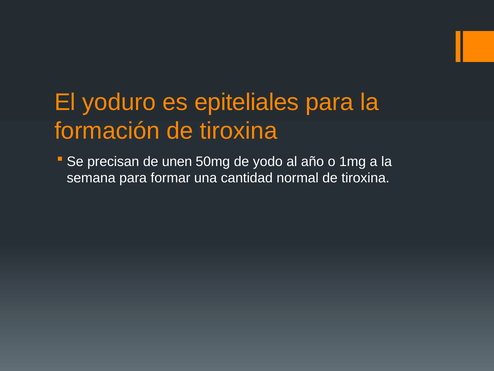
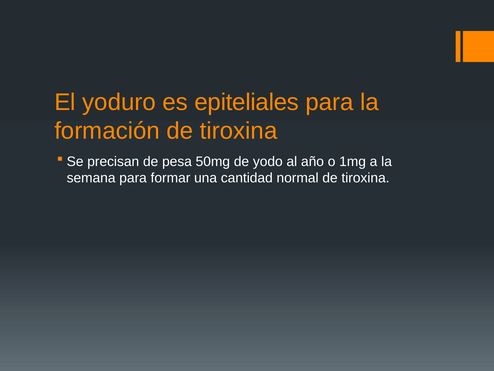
unen: unen -> pesa
